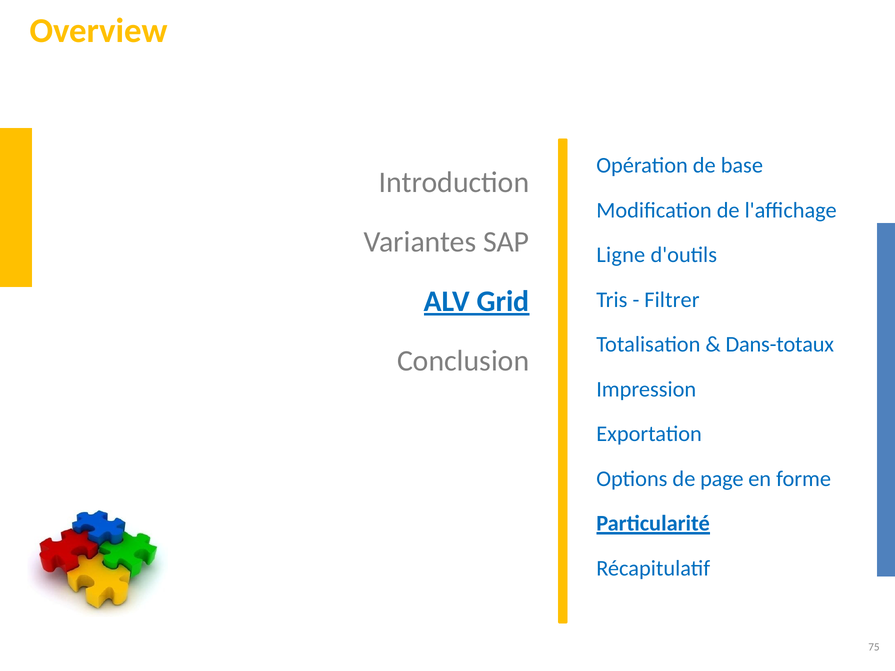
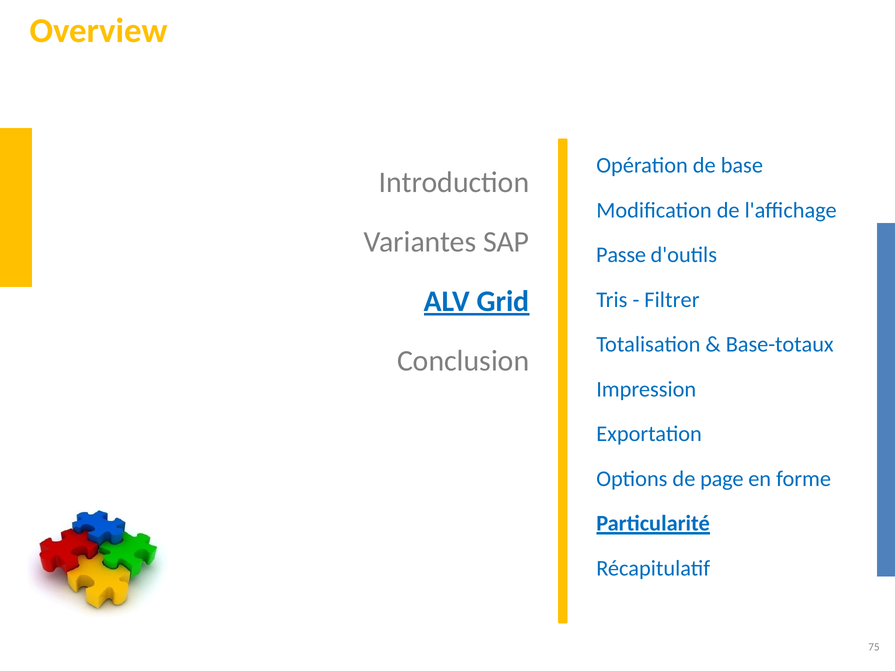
Ligne: Ligne -> Passe
Dans-totaux: Dans-totaux -> Base-totaux
